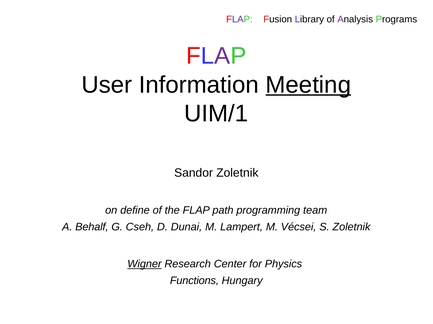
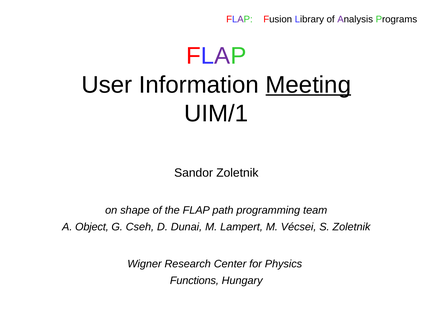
define: define -> shape
Behalf: Behalf -> Object
Wigner underline: present -> none
